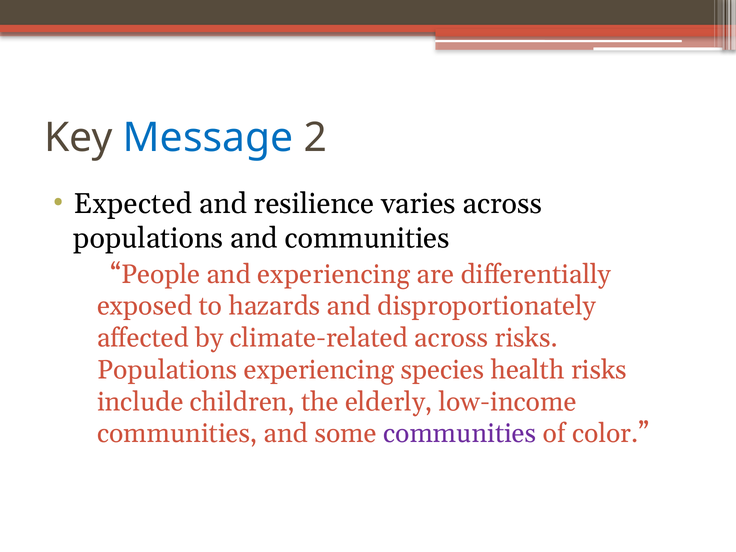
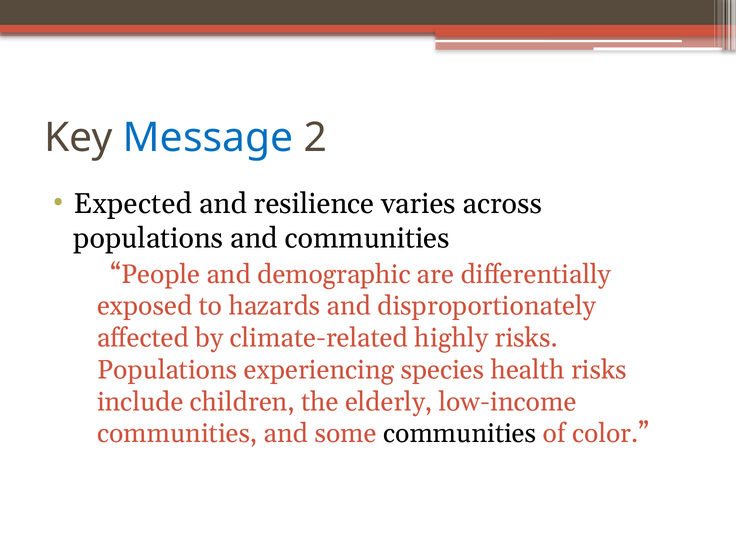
and experiencing: experiencing -> demographic
climate-related across: across -> highly
communities at (460, 434) colour: purple -> black
